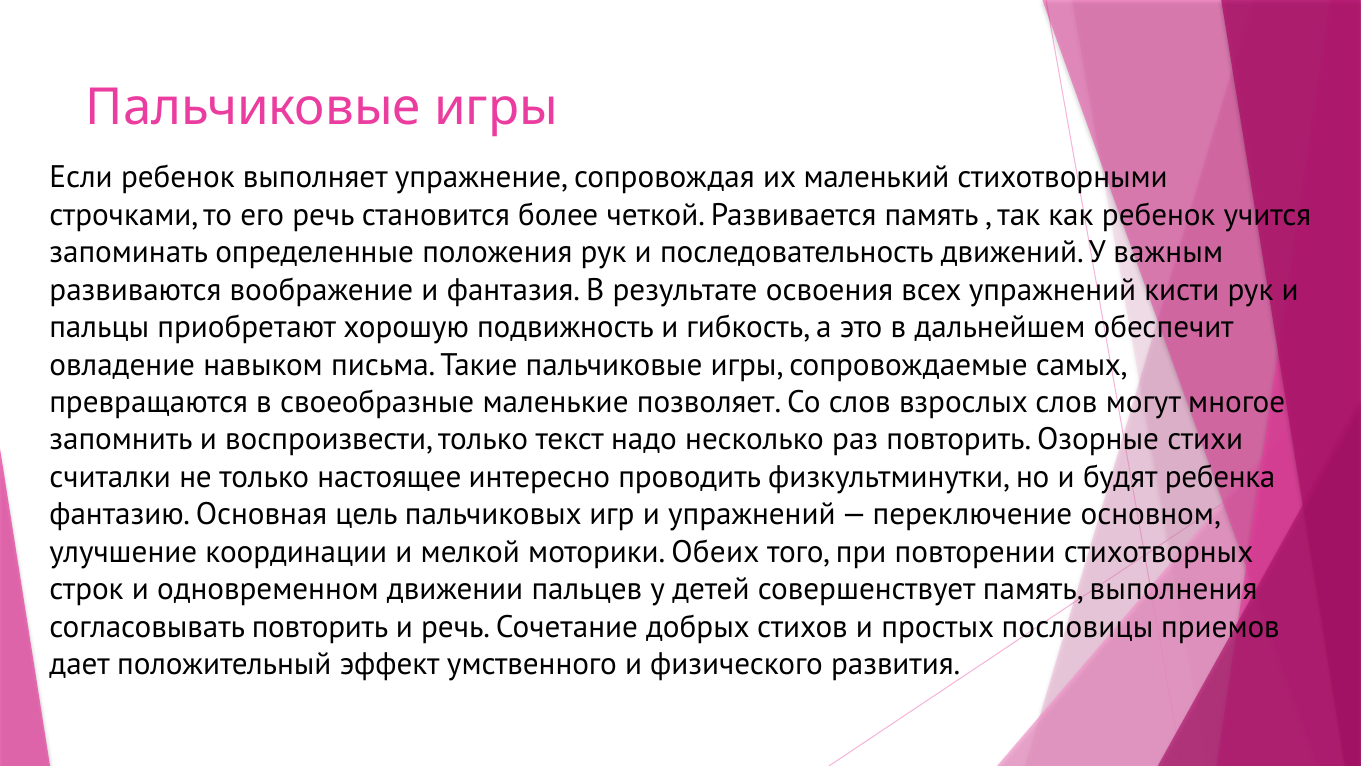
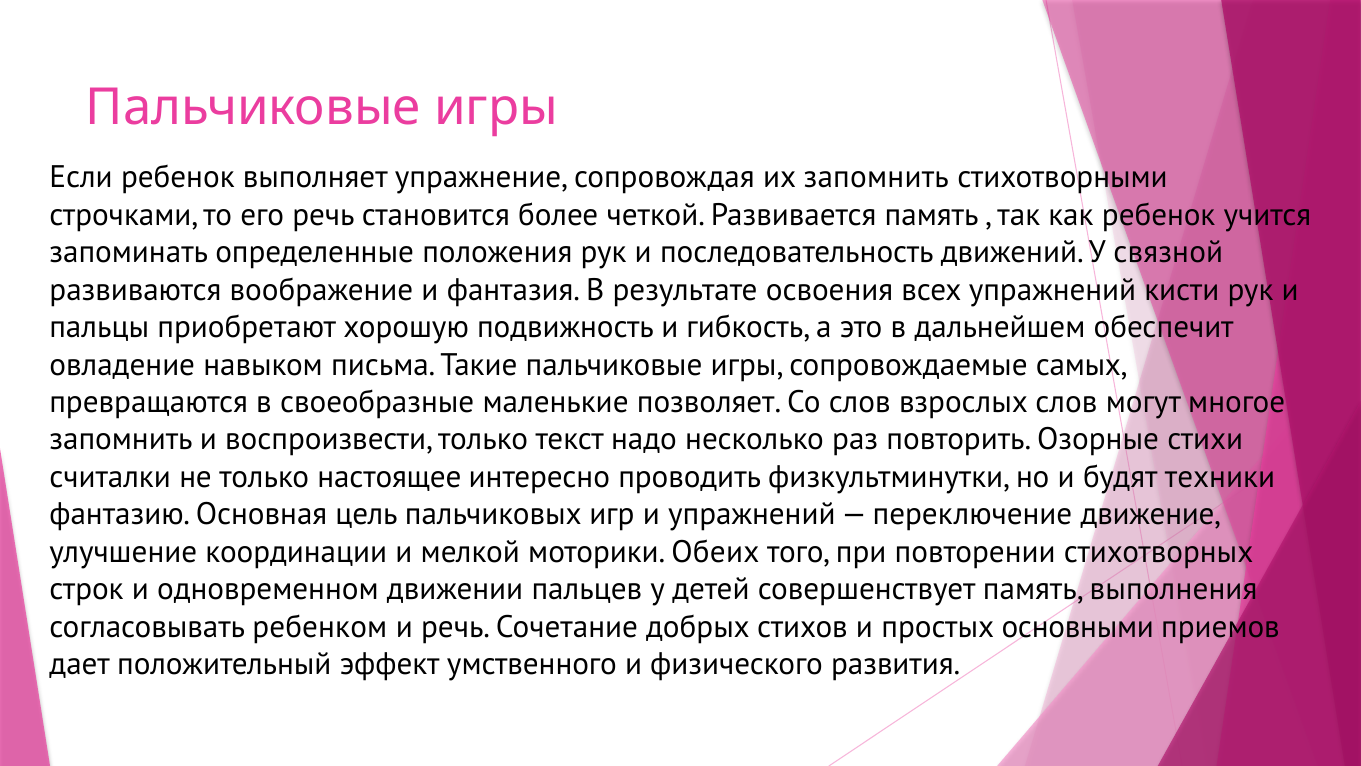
их маленький: маленький -> запомнить
важным: важным -> связной
ребенка: ребенка -> техники
основном: основном -> движение
согласовывать повторить: повторить -> ребенком
пословицы: пословицы -> основными
